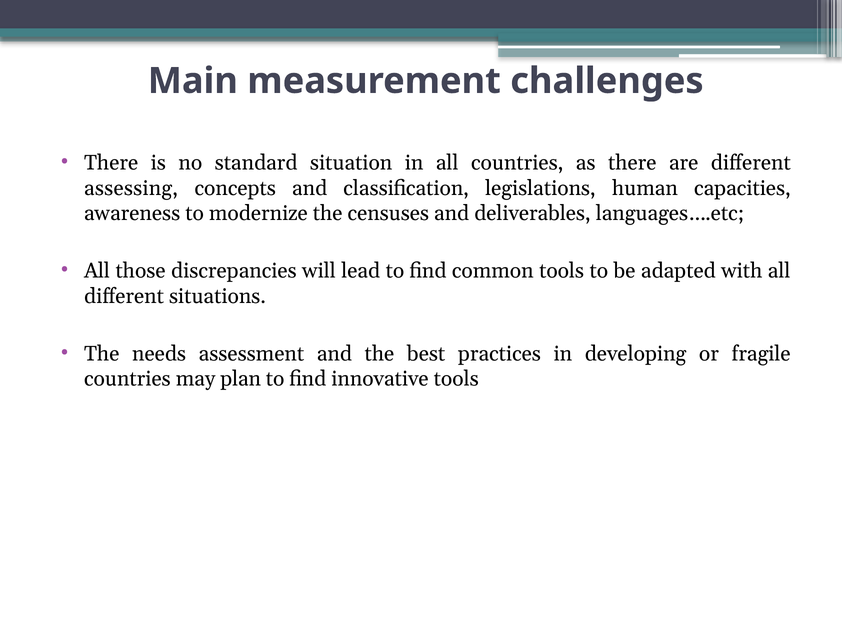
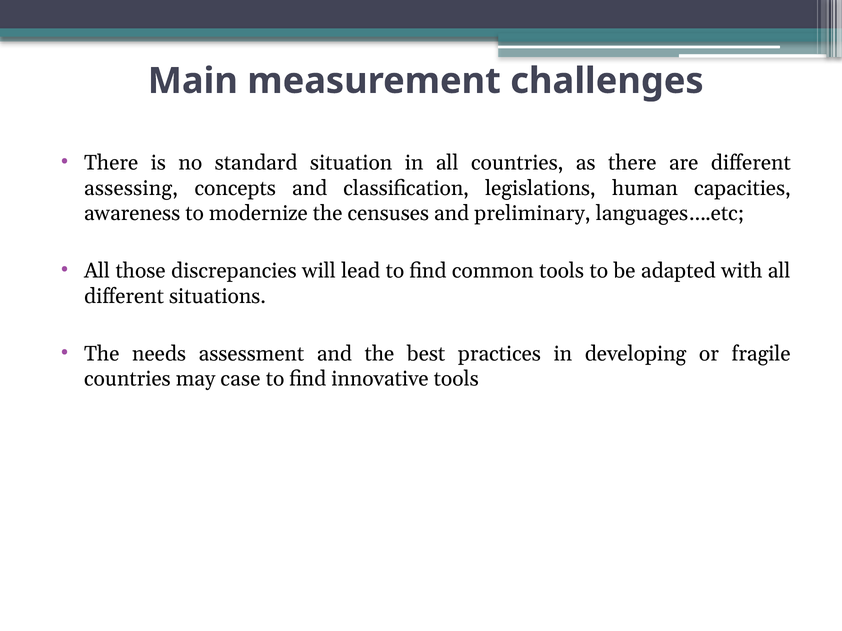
deliverables: deliverables -> preliminary
plan: plan -> case
